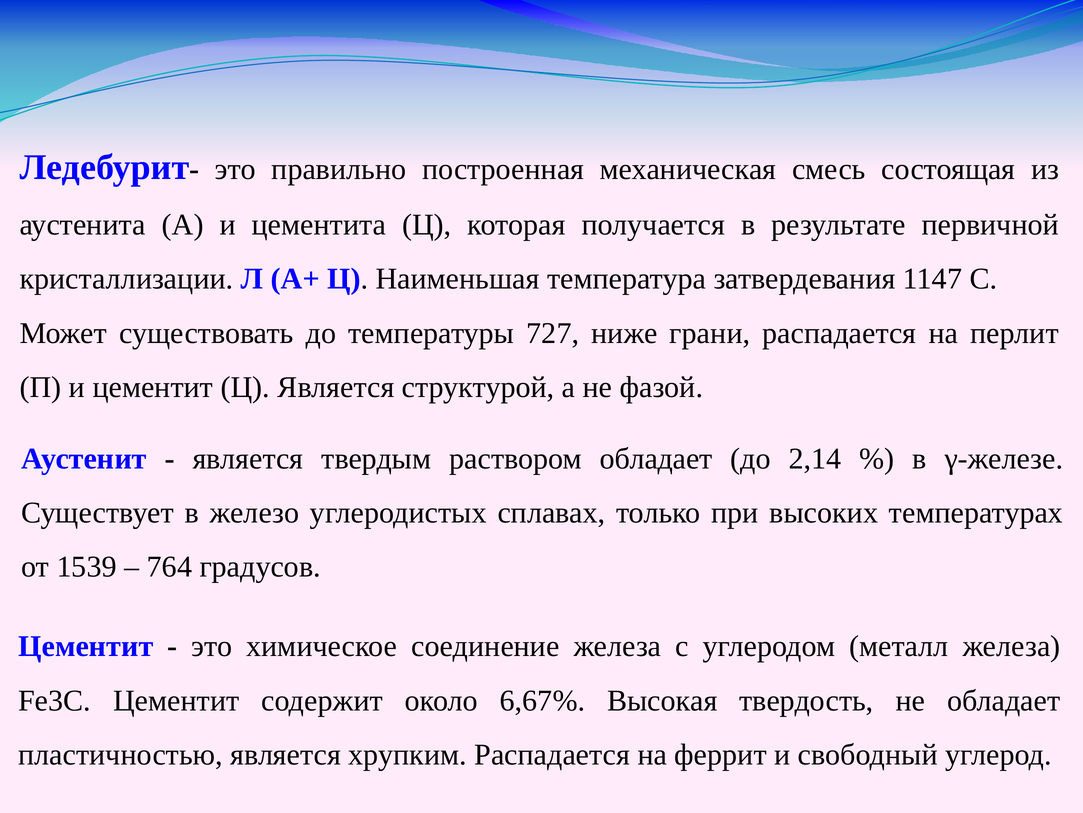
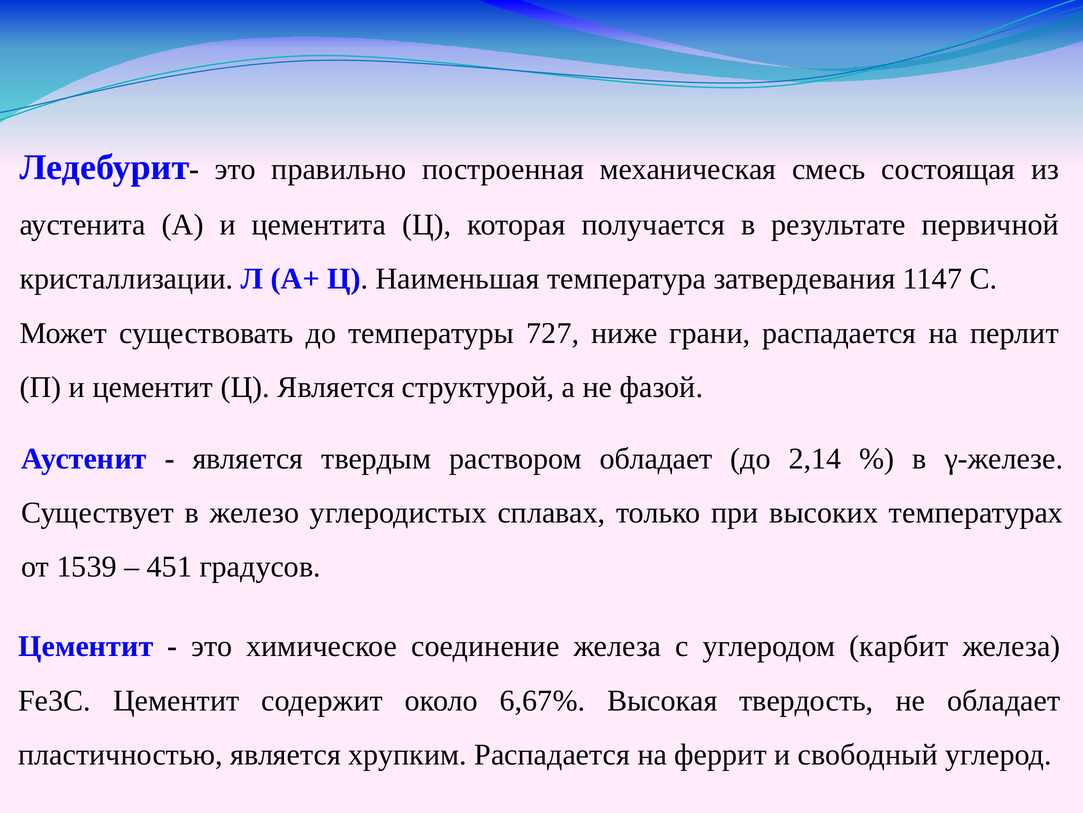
764: 764 -> 451
металл: металл -> карбит
